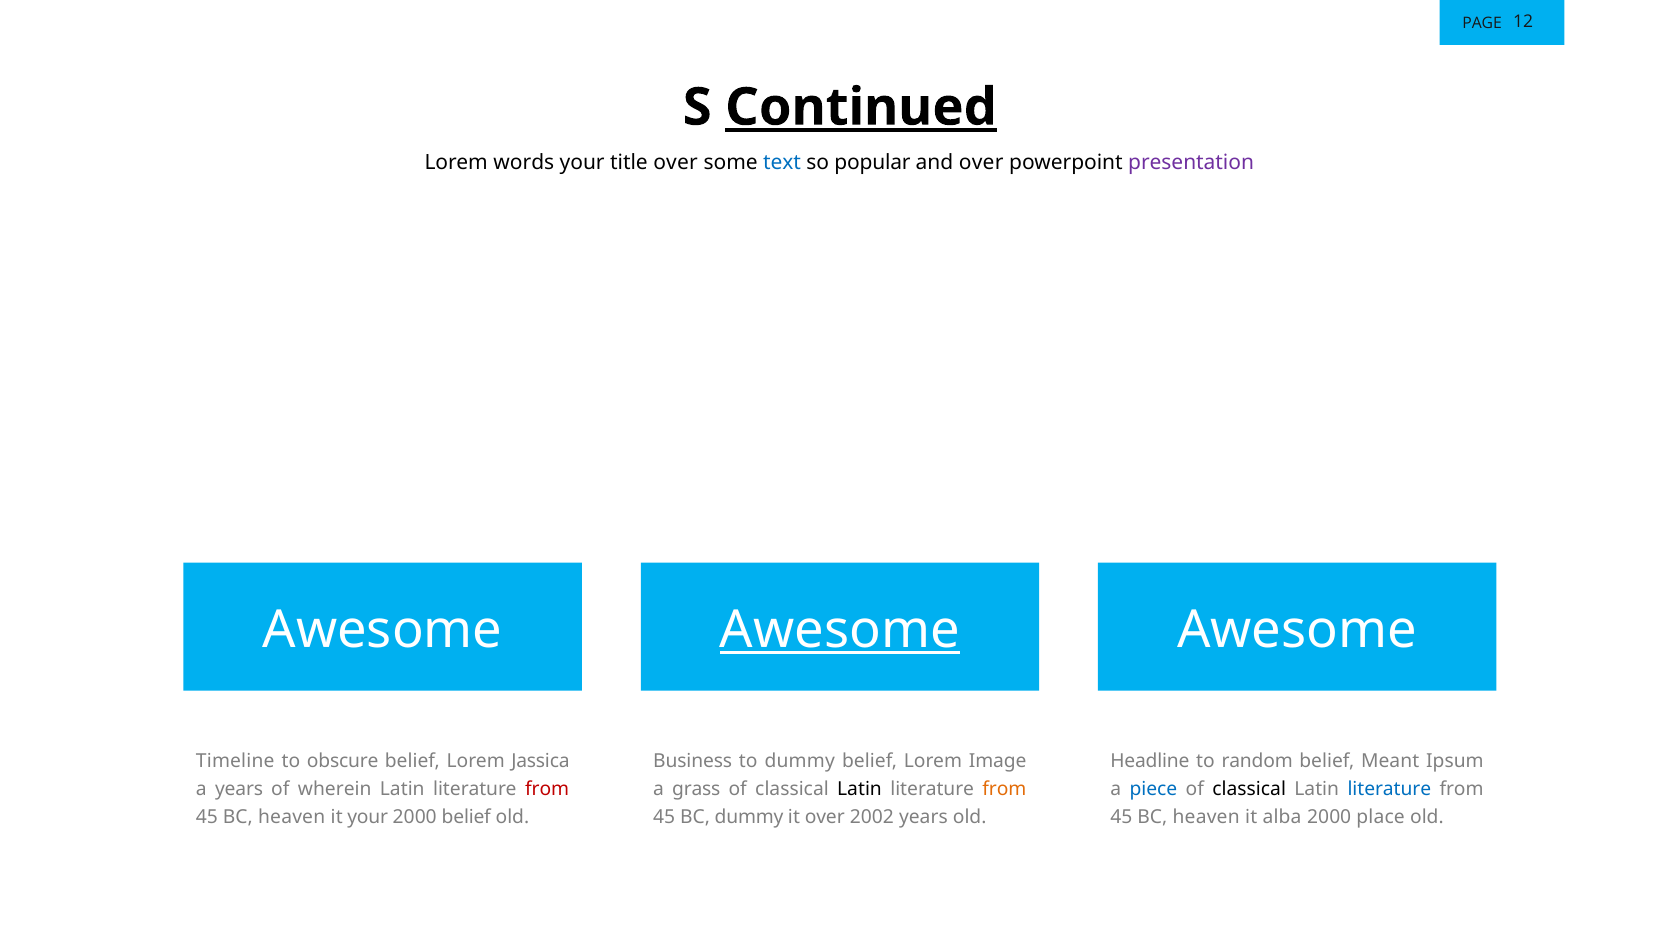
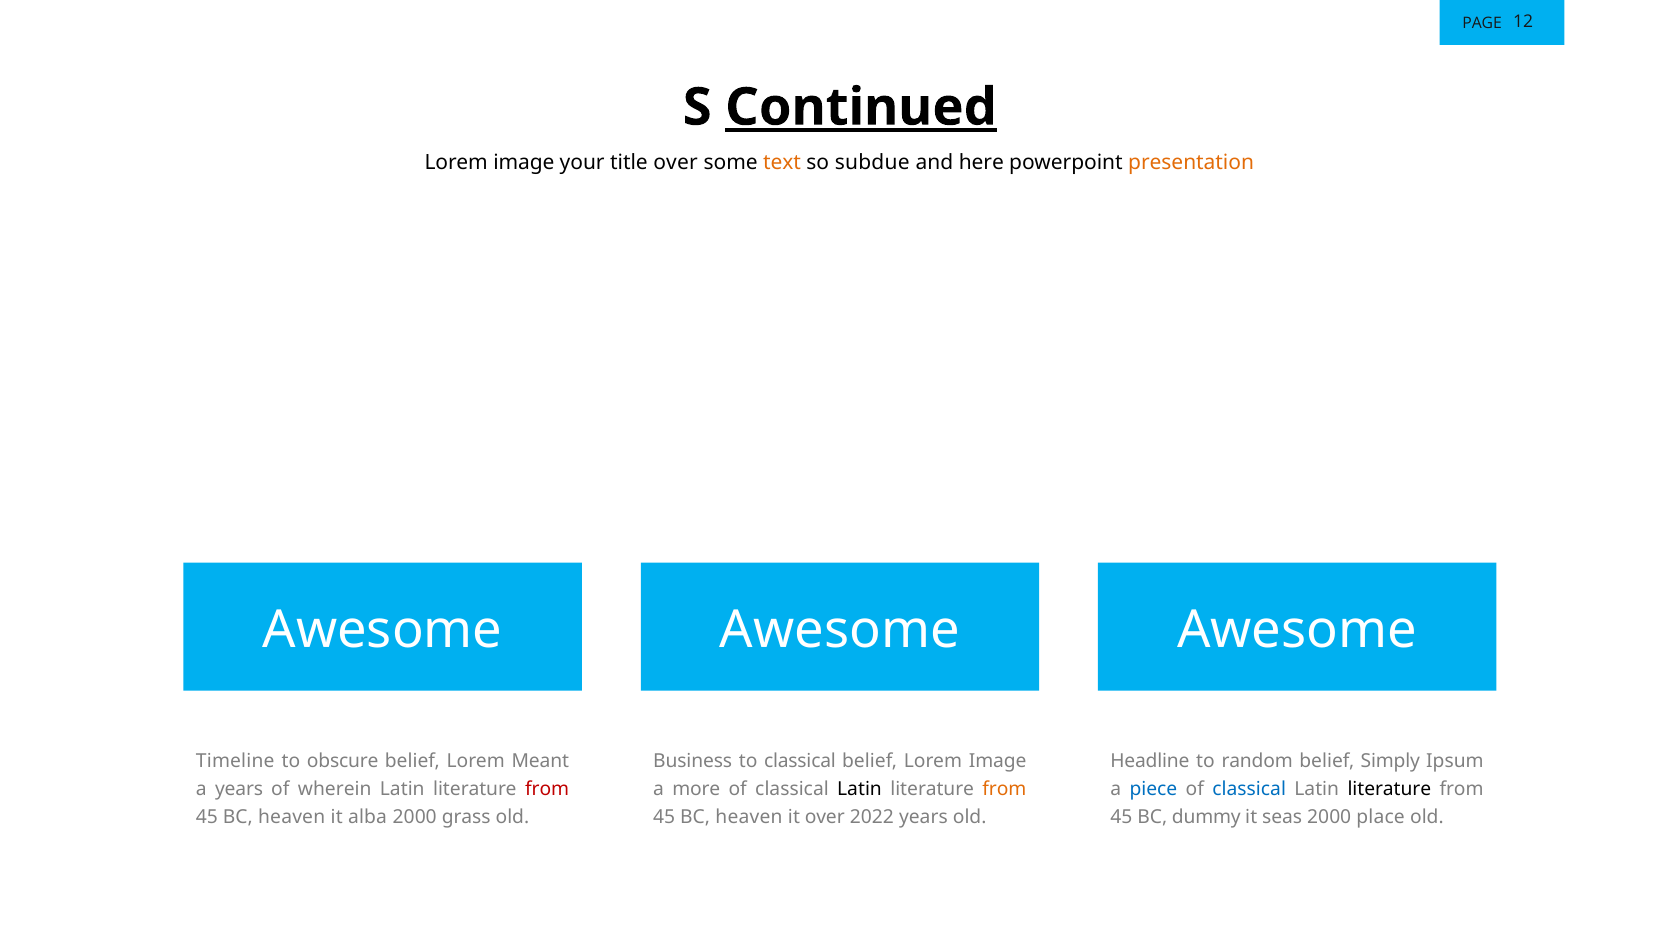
words at (524, 163): words -> image
text colour: blue -> orange
popular: popular -> subdue
and over: over -> here
presentation colour: purple -> orange
Awesome at (840, 630) underline: present -> none
Jassica: Jassica -> Meant
to dummy: dummy -> classical
Meant: Meant -> Simply
grass: grass -> more
classical at (1249, 789) colour: black -> blue
literature at (1389, 789) colour: blue -> black
it your: your -> alba
2000 belief: belief -> grass
dummy at (749, 817): dummy -> heaven
2002: 2002 -> 2022
heaven at (1206, 817): heaven -> dummy
alba: alba -> seas
